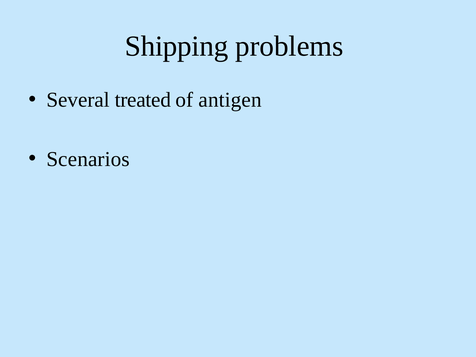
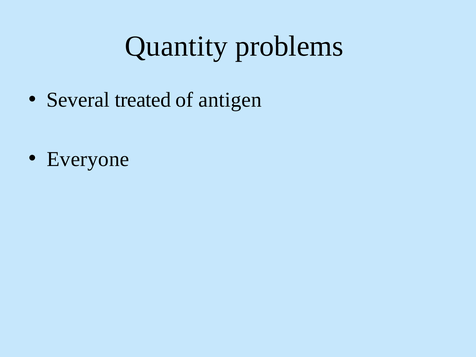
Shipping: Shipping -> Quantity
Scenarios: Scenarios -> Everyone
